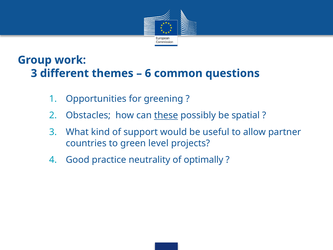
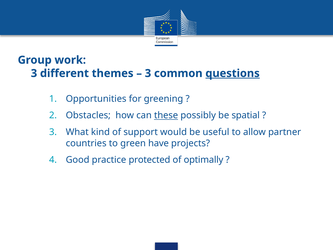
6 at (148, 73): 6 -> 3
questions underline: none -> present
level: level -> have
neutrality: neutrality -> protected
